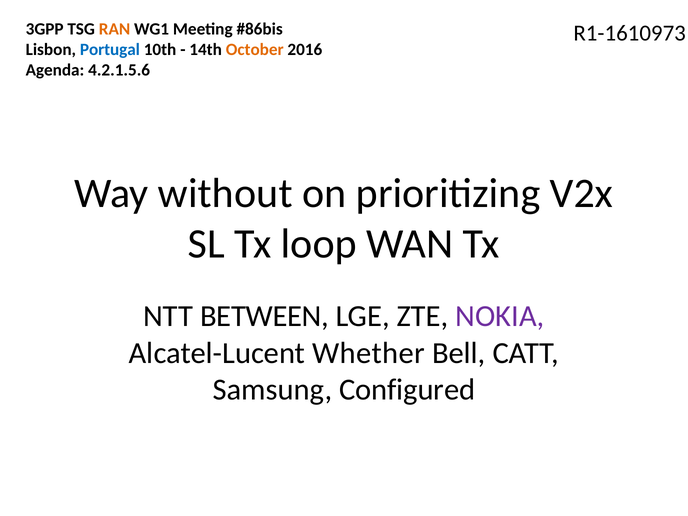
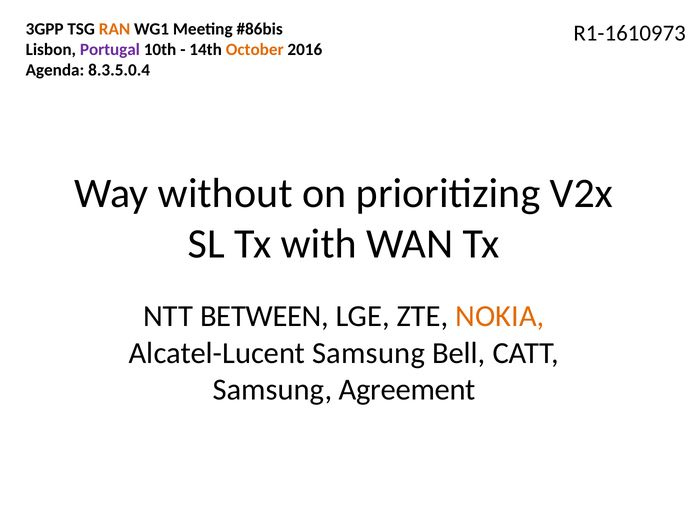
Portugal colour: blue -> purple
4.2.1.5.6: 4.2.1.5.6 -> 8.3.5.0.4
loop: loop -> with
NOKIA colour: purple -> orange
Alcatel-Lucent Whether: Whether -> Samsung
Configured: Configured -> Agreement
